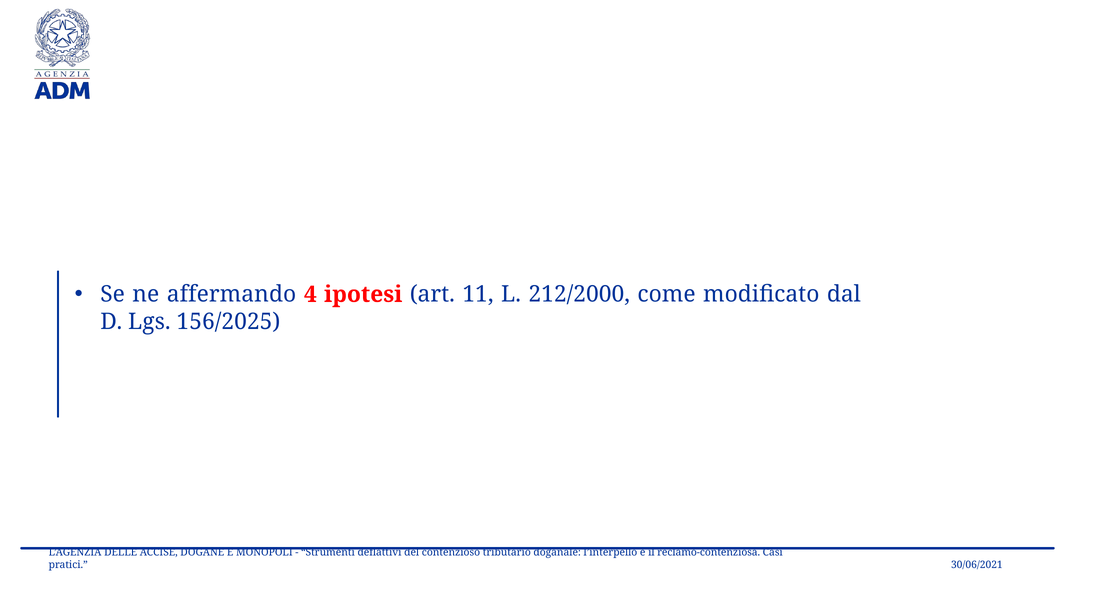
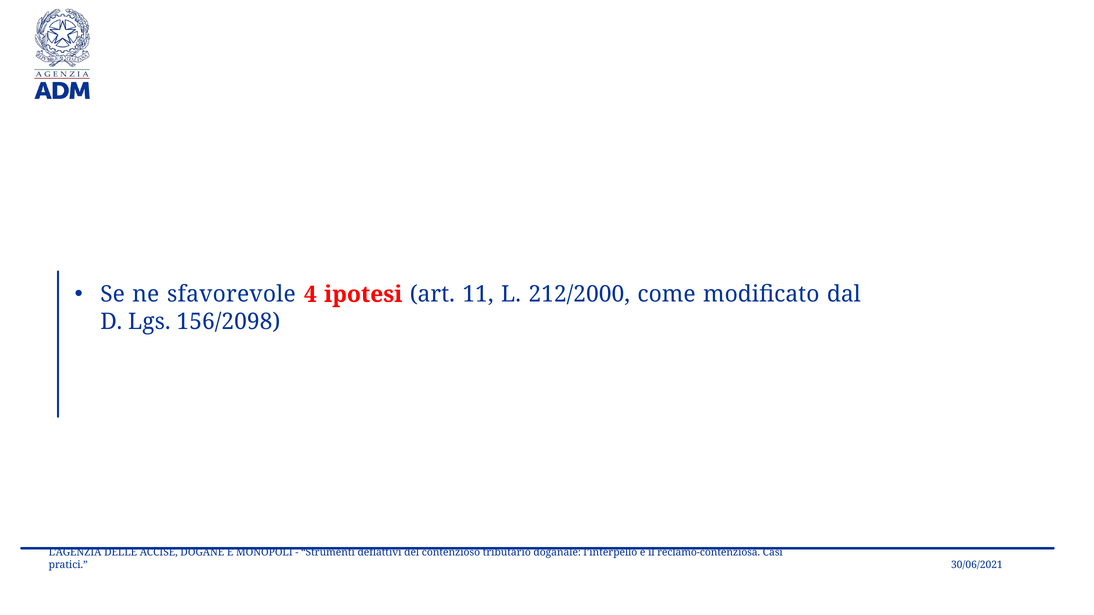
affermando: affermando -> sfavorevole
156/2025: 156/2025 -> 156/2098
